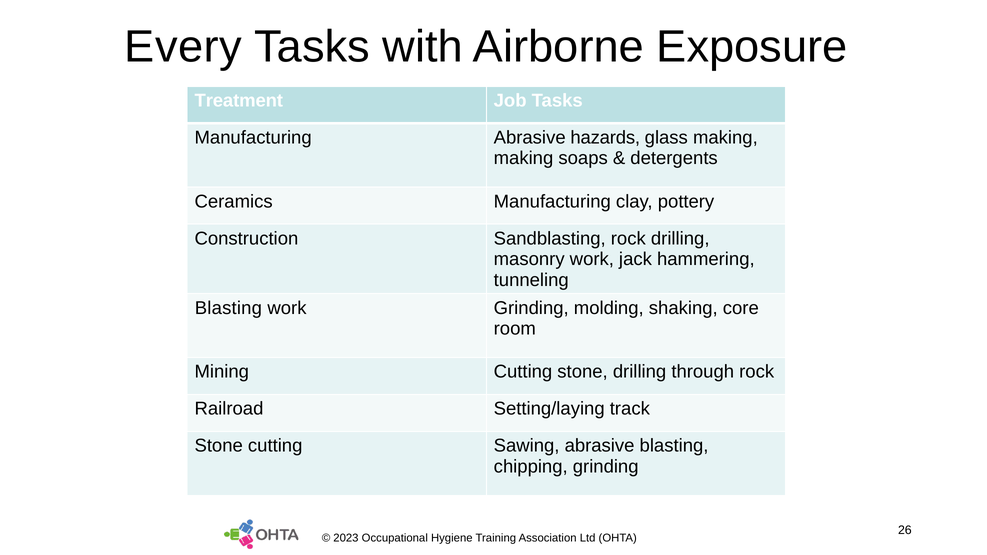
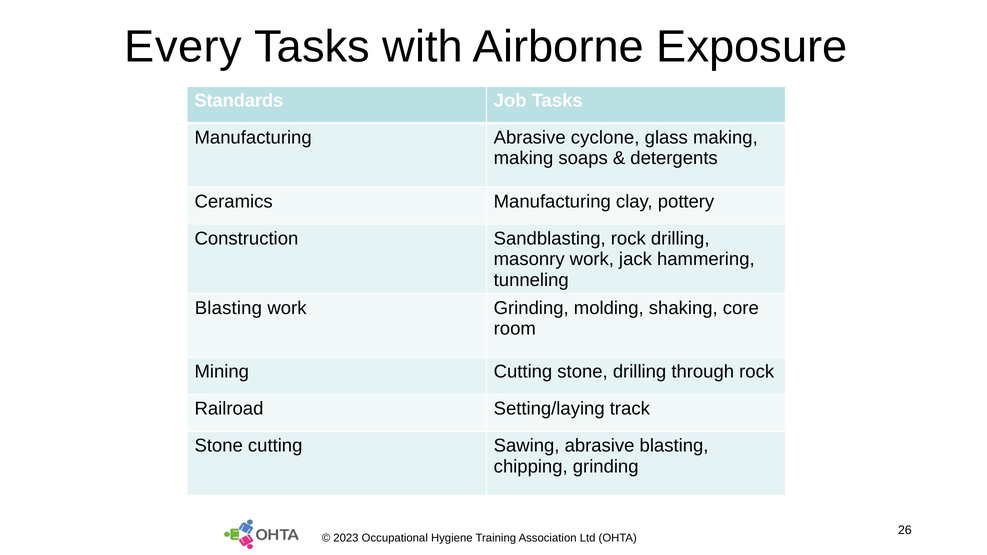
Treatment: Treatment -> Standards
hazards: hazards -> cyclone
